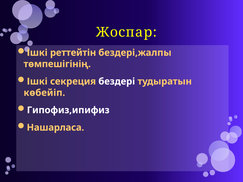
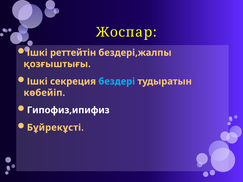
төмпешігінің: төмпешігінің -> қозғыштығы
бездері colour: white -> light blue
Нашарласа: Нашарласа -> Бұйрекұсті
